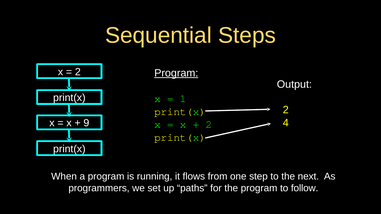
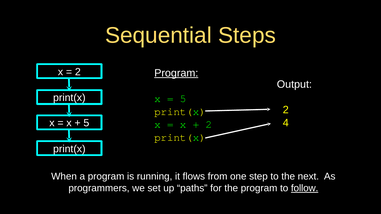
1 at (183, 99): 1 -> 5
9 at (86, 123): 9 -> 5
follow underline: none -> present
